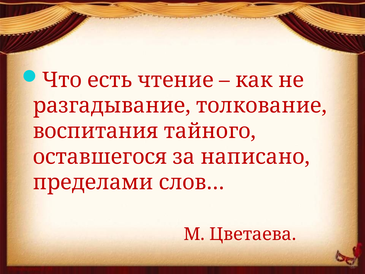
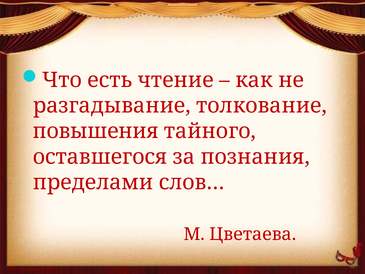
воспитания: воспитания -> повышения
написано: написано -> познания
